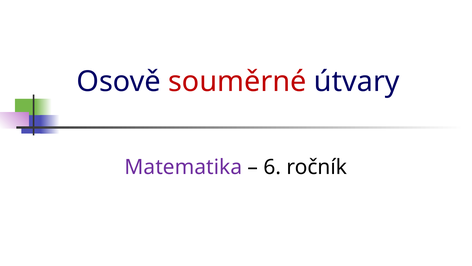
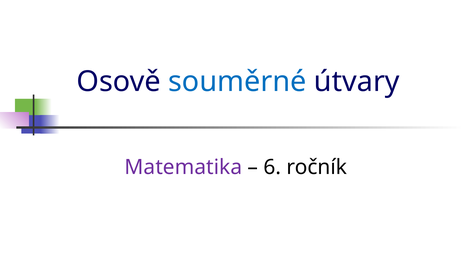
souměrné colour: red -> blue
